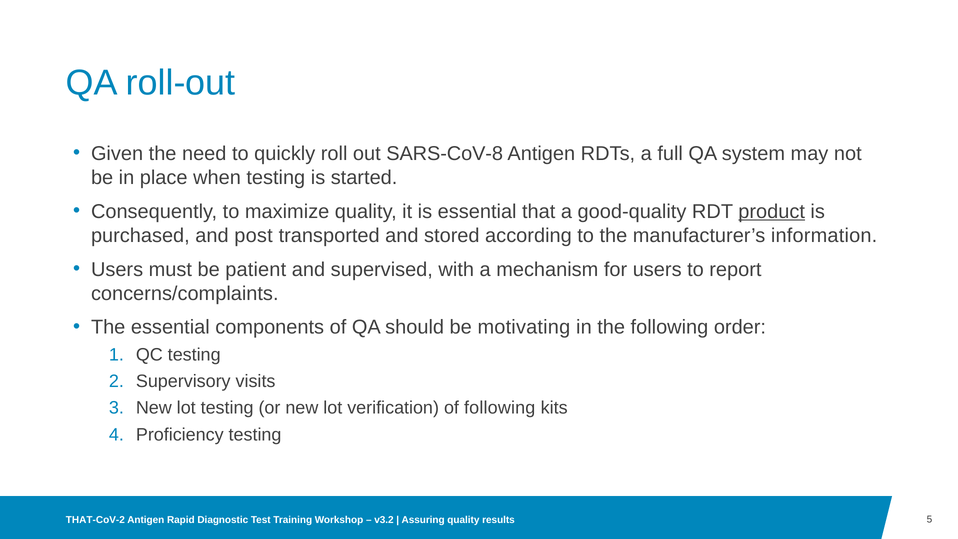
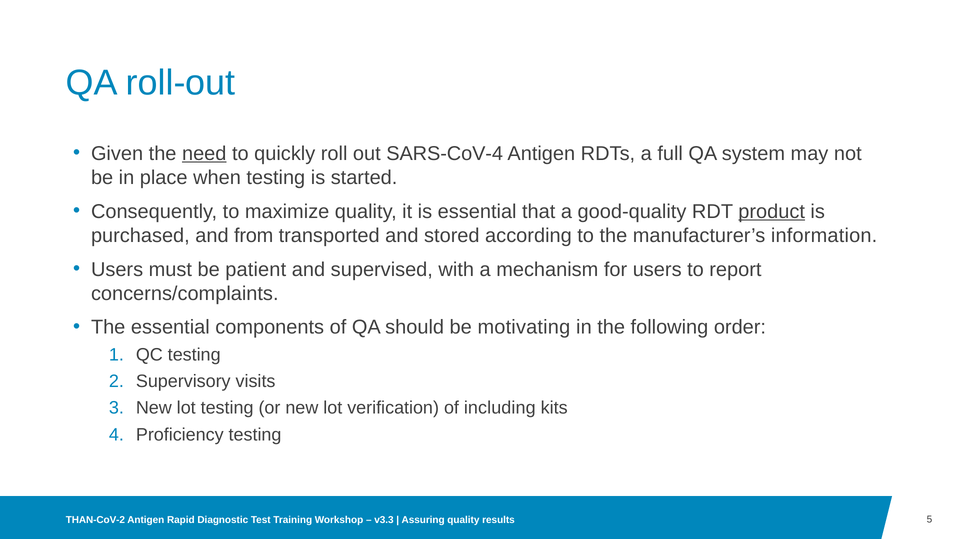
need underline: none -> present
SARS-CoV-8: SARS-CoV-8 -> SARS-CoV-4
post: post -> from
of following: following -> including
THAT-CoV-2: THAT-CoV-2 -> THAN-CoV-2
v3.2: v3.2 -> v3.3
